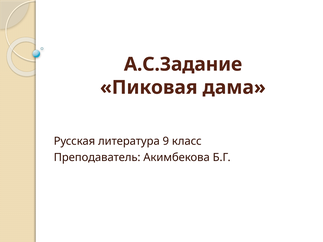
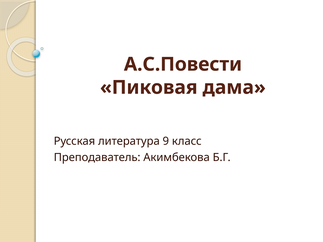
А.С.Задание: А.С.Задание -> А.С.Повести
